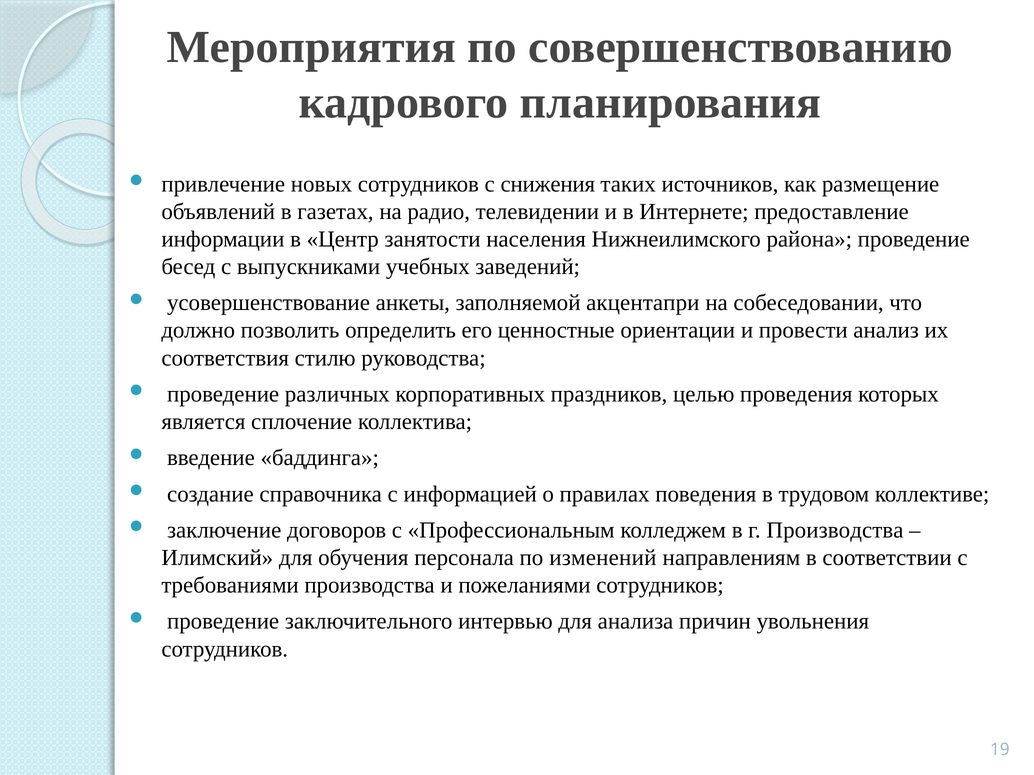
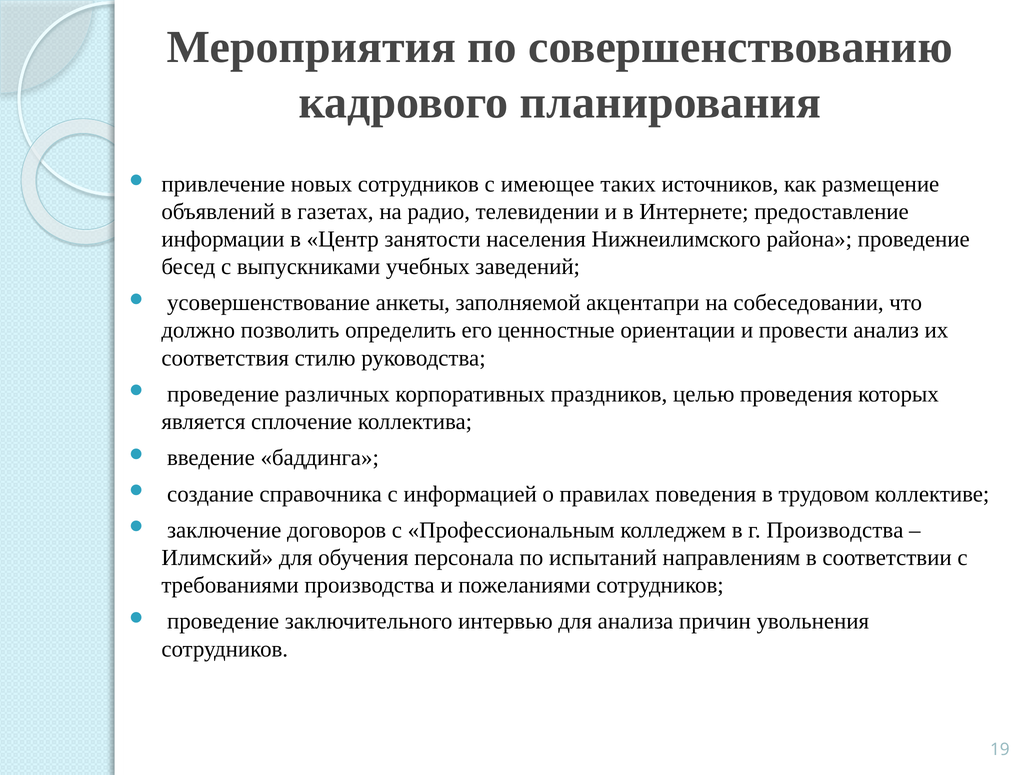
снижения: снижения -> имеющее
изменений: изменений -> испытаний
